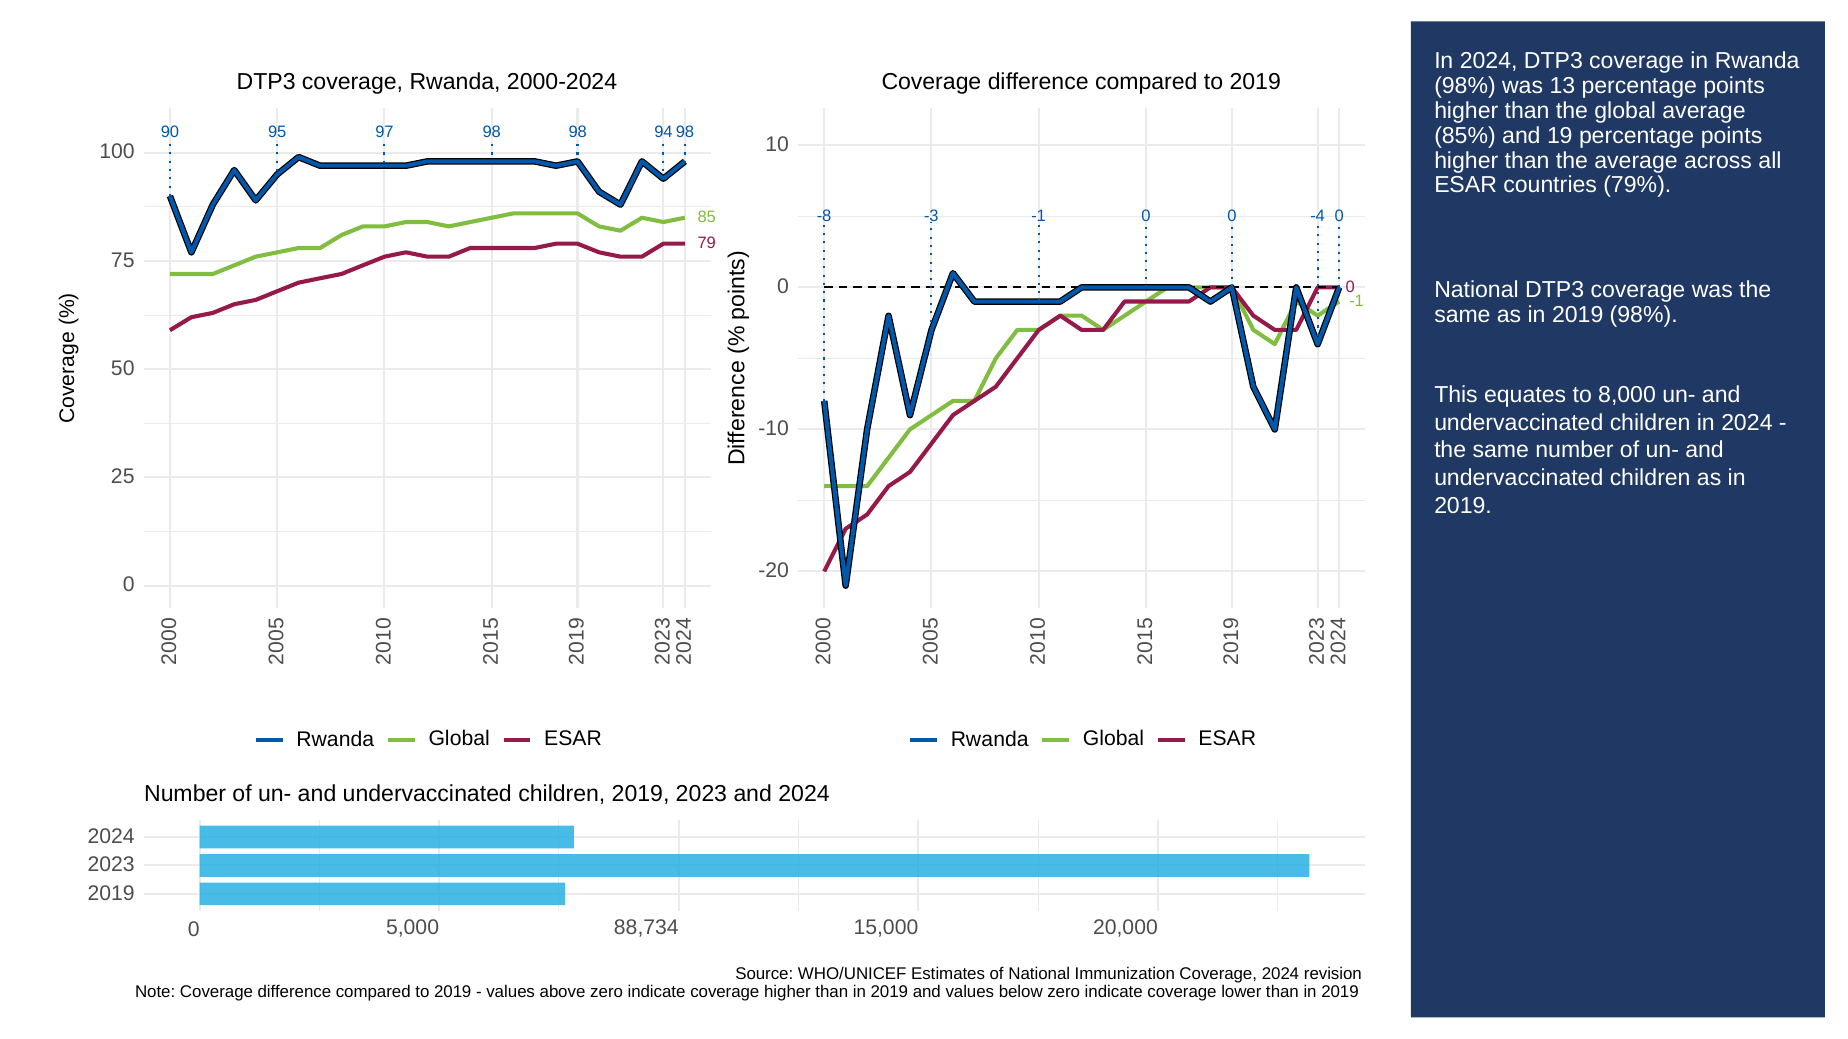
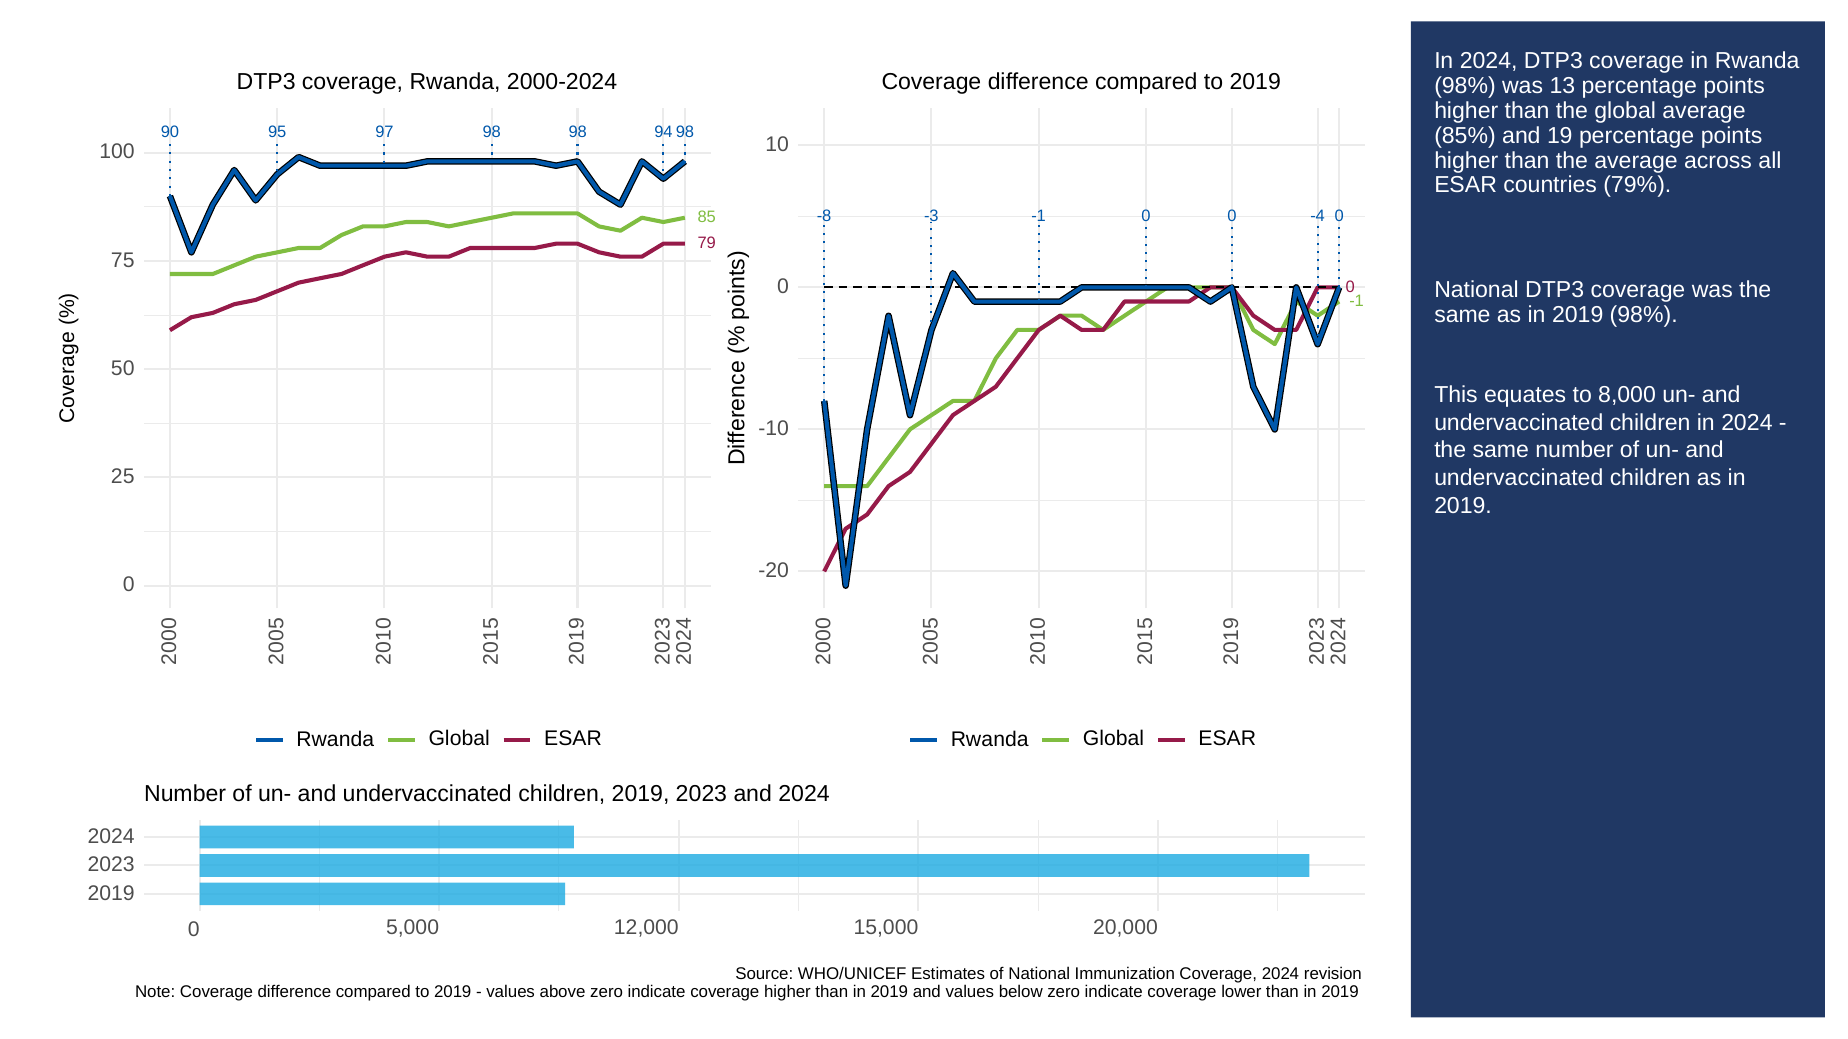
88,734: 88,734 -> 12,000
